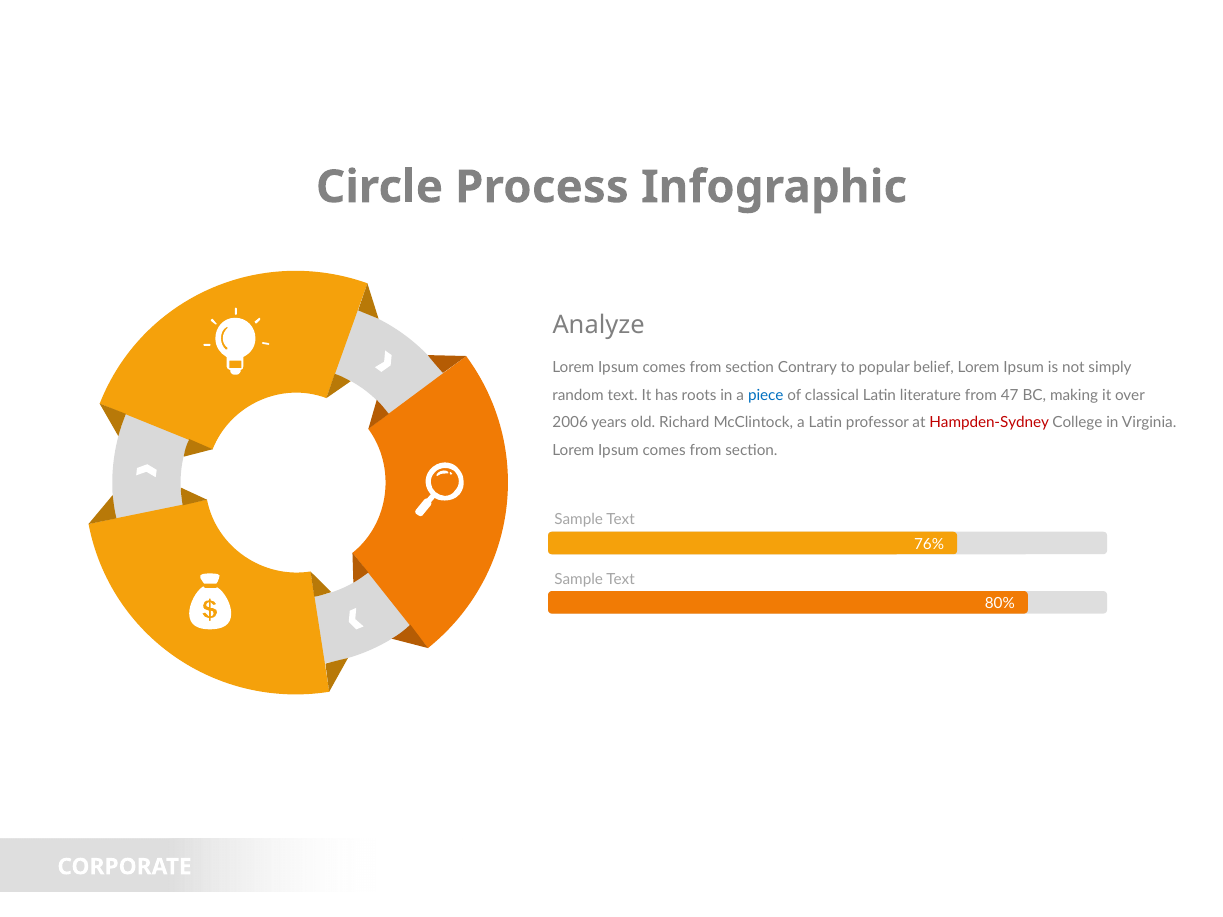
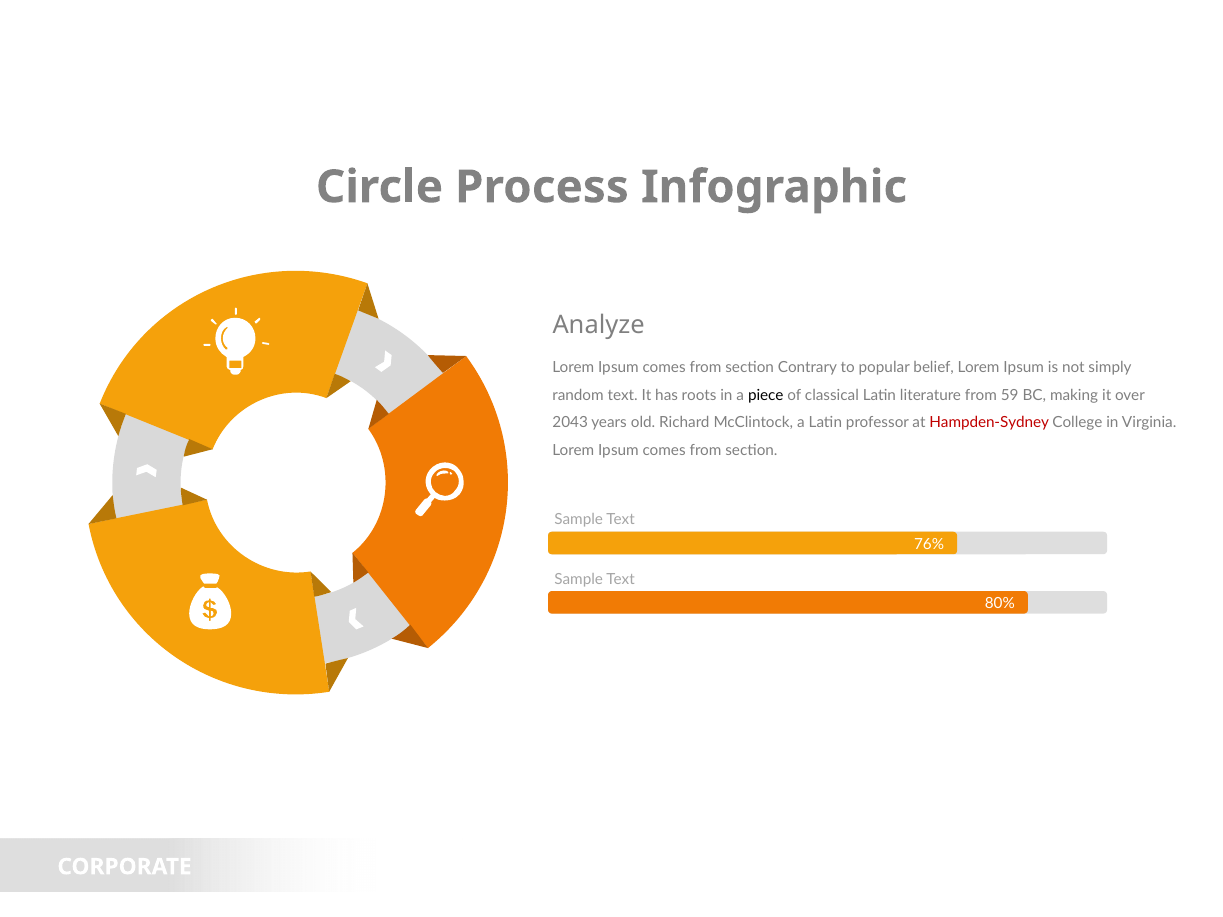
piece colour: blue -> black
47: 47 -> 59
2006: 2006 -> 2043
